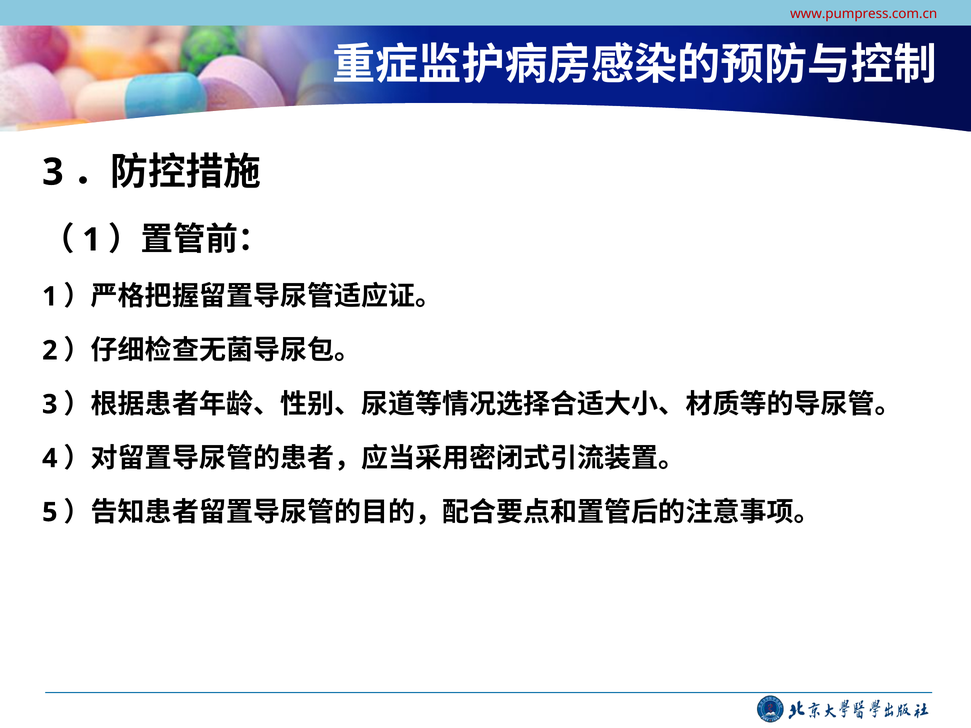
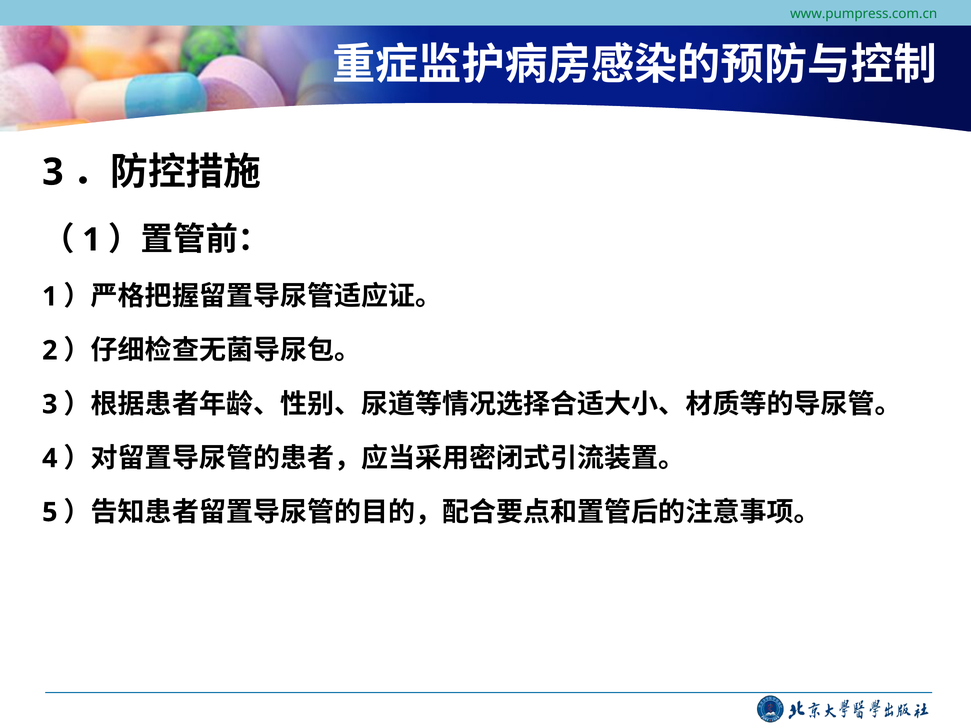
www.pumpress.com.cn colour: red -> green
